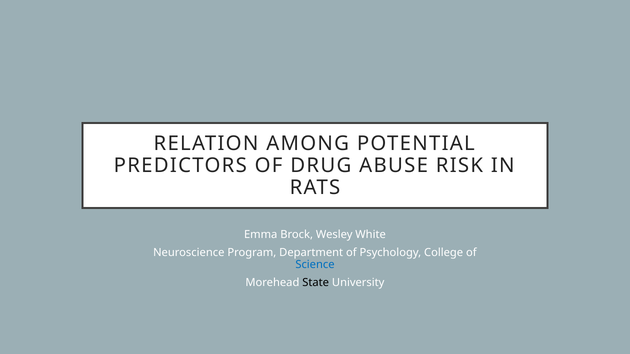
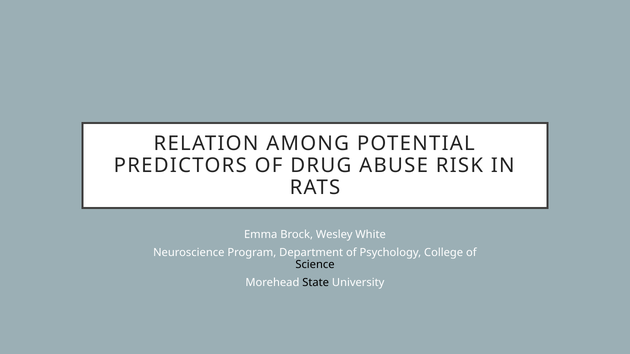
Science colour: blue -> black
